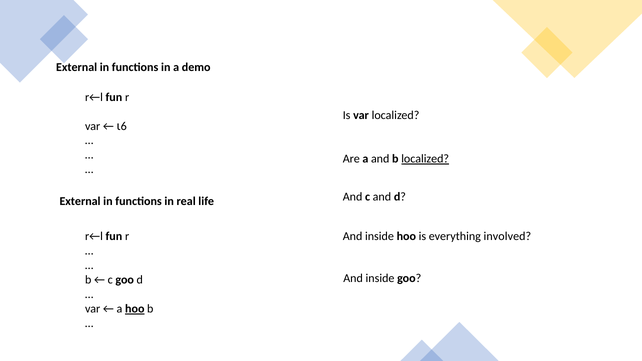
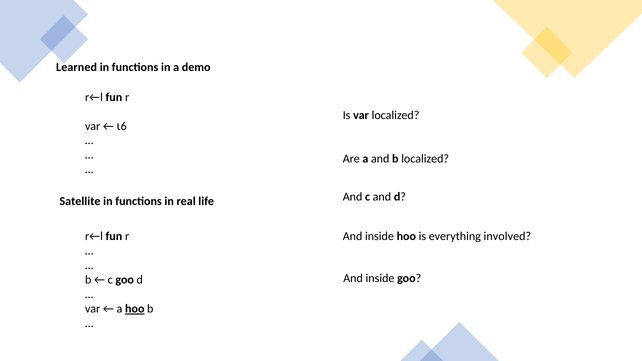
External at (77, 67): External -> Learned
localized at (425, 159) underline: present -> none
External at (80, 201): External -> Satellite
